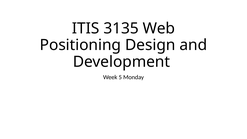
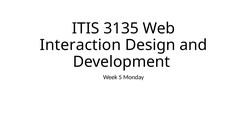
Positioning: Positioning -> Interaction
